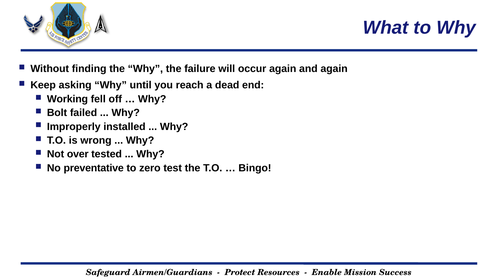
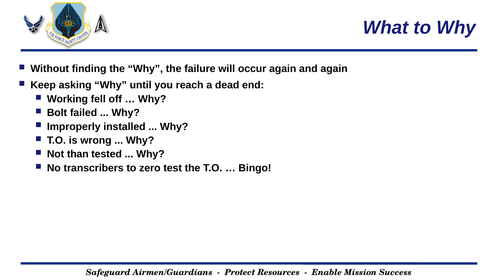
over: over -> than
preventative: preventative -> transcribers
